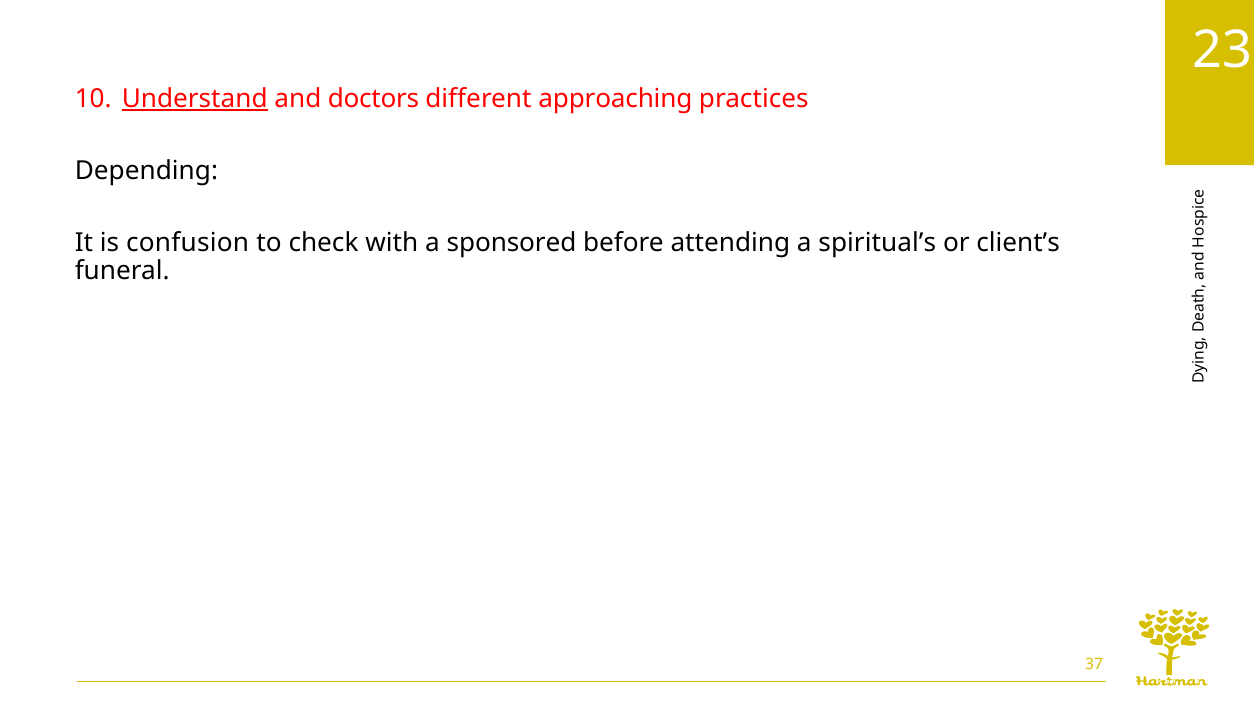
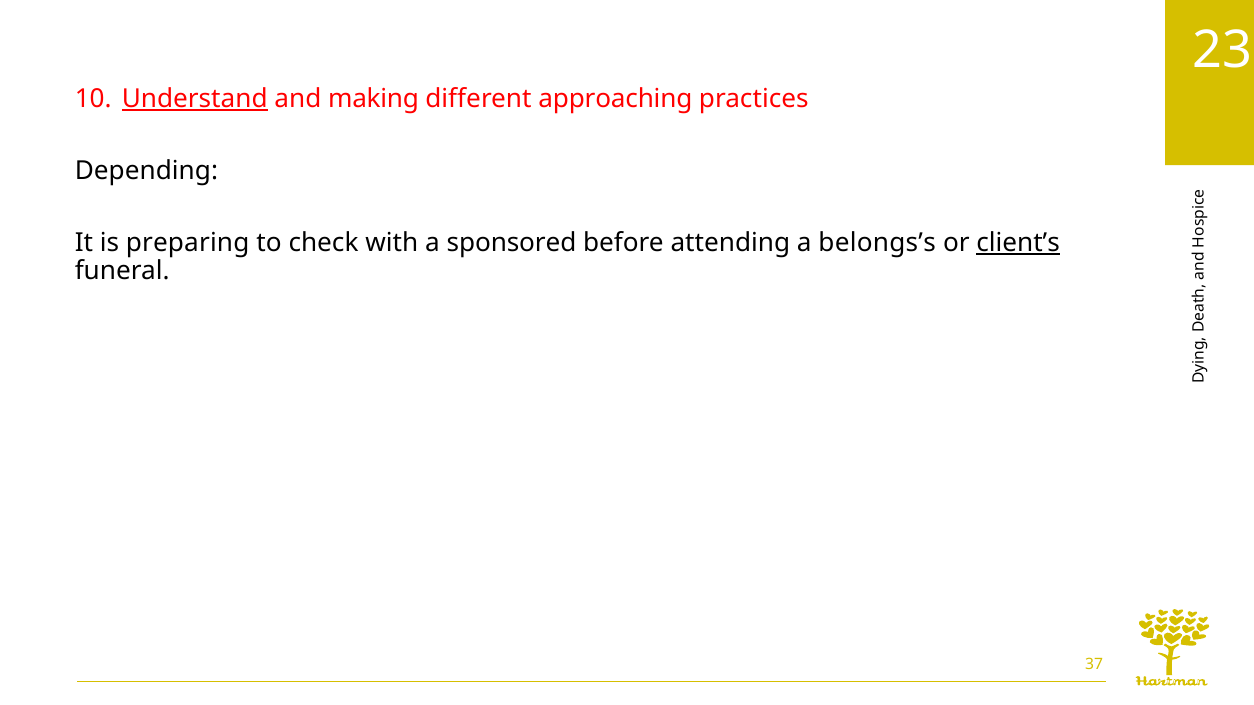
doctors: doctors -> making
confusion: confusion -> preparing
spiritual’s: spiritual’s -> belongs’s
client’s underline: none -> present
